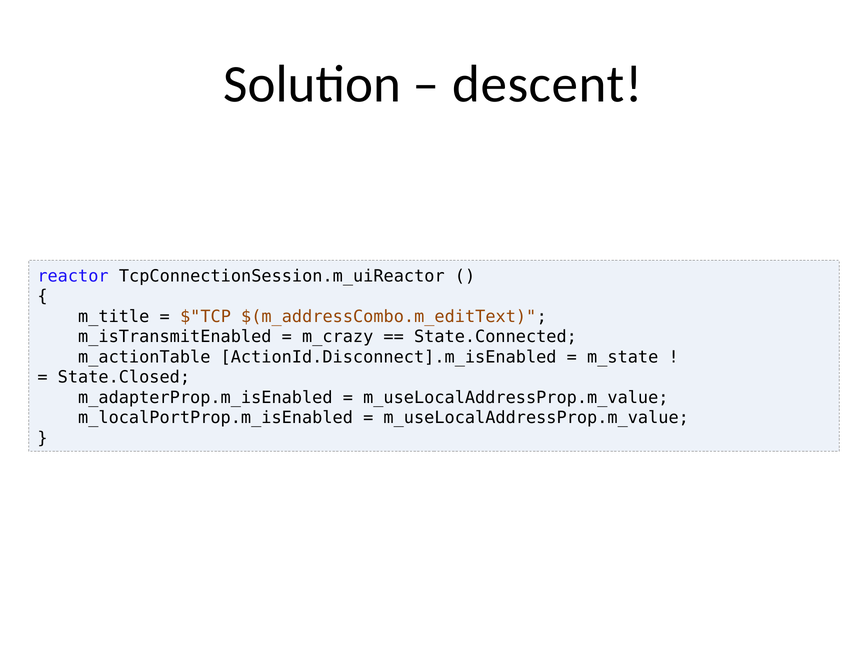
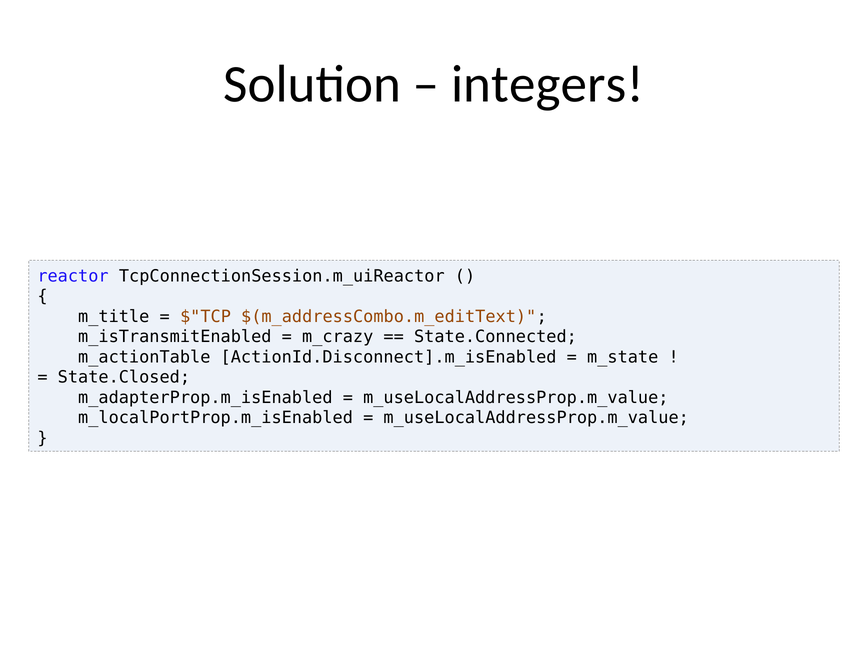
descent: descent -> integers
